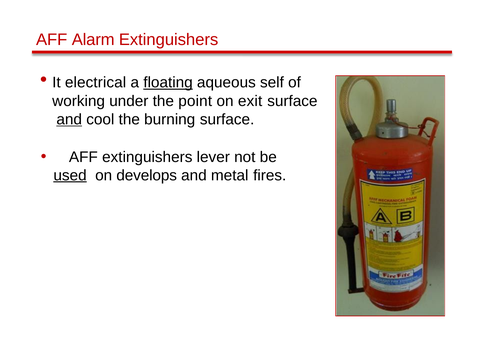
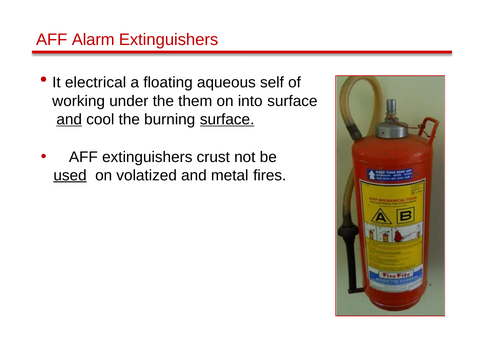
floating underline: present -> none
point: point -> them
exit: exit -> into
surface at (227, 119) underline: none -> present
lever: lever -> crust
develops: develops -> volatized
